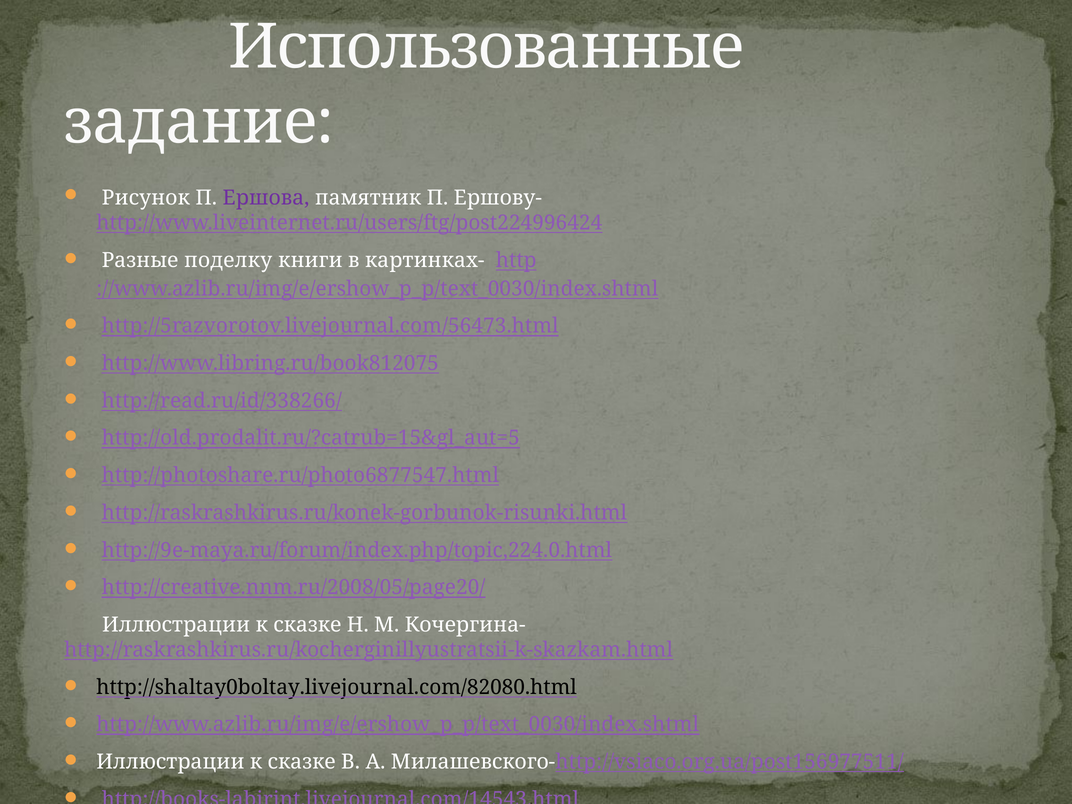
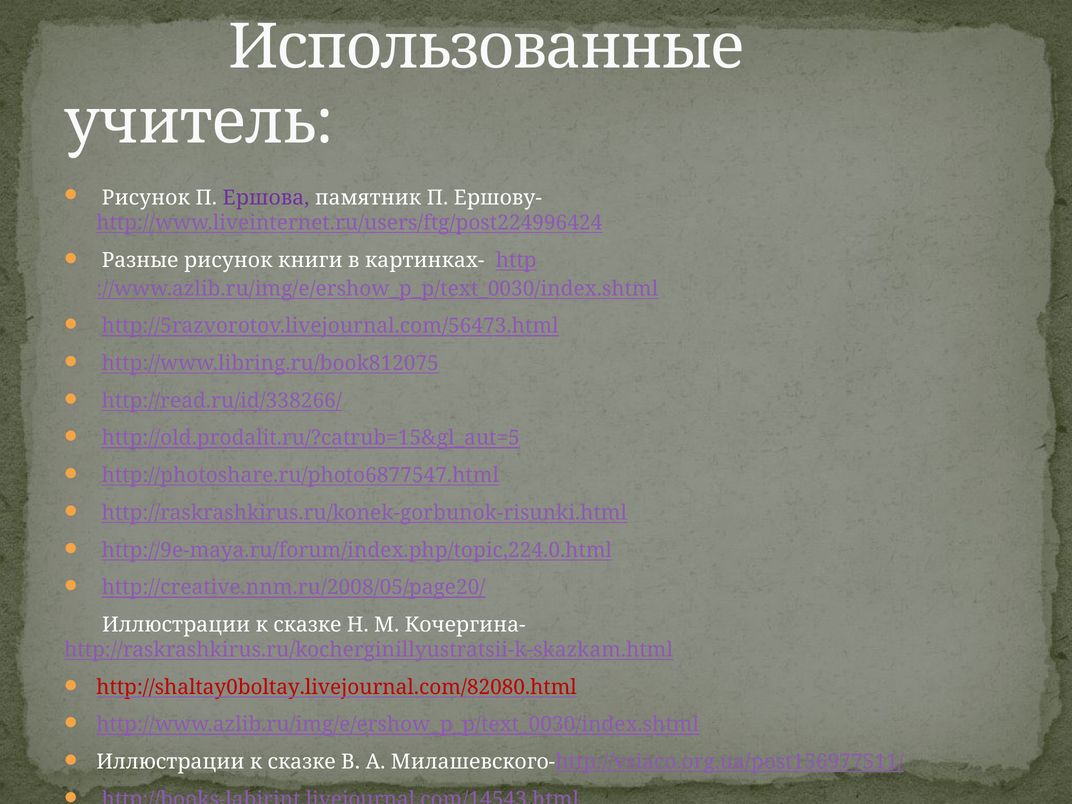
задание: задание -> учитель
Разные поделку: поделку -> рисунок
http://shaltay0boltay.livejournal.com/82080.html colour: black -> red
